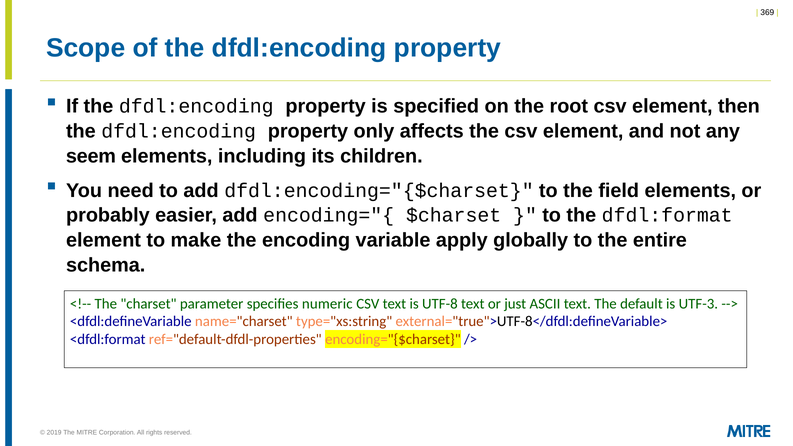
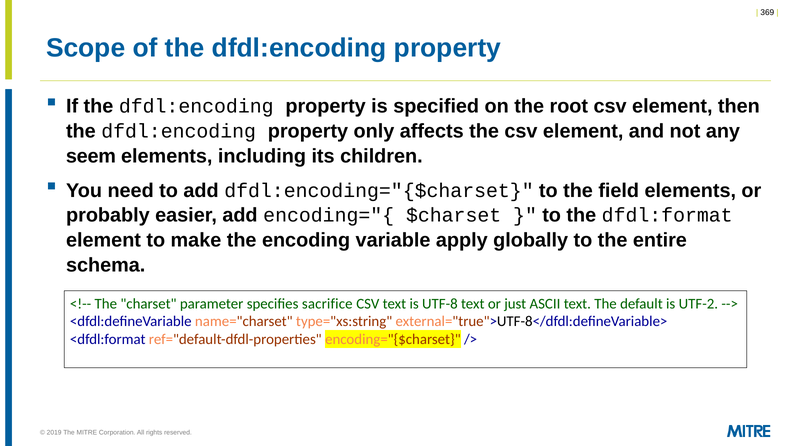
numeric: numeric -> sacrifice
UTF-3: UTF-3 -> UTF-2
